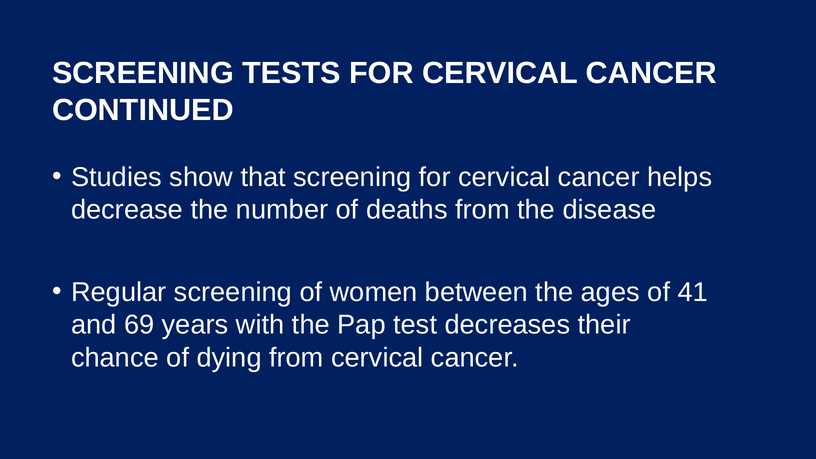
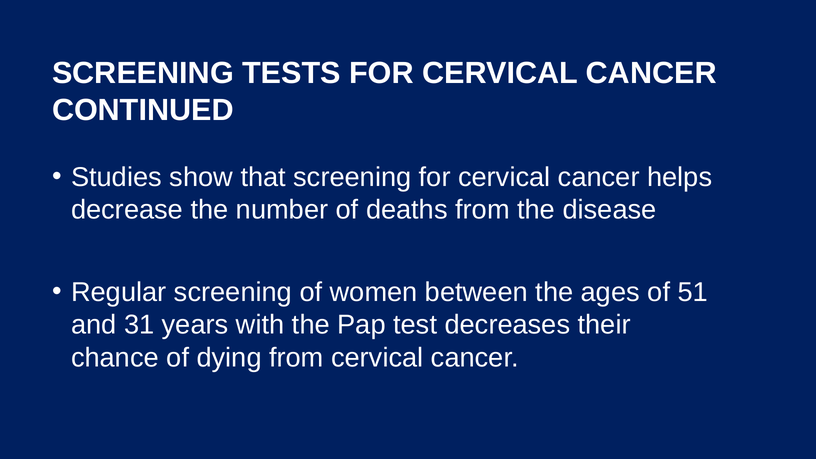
41: 41 -> 51
69: 69 -> 31
